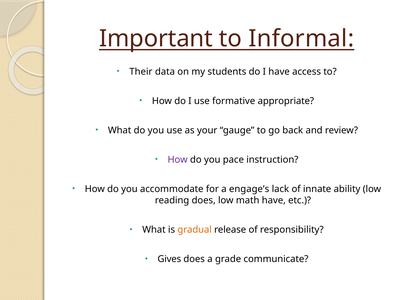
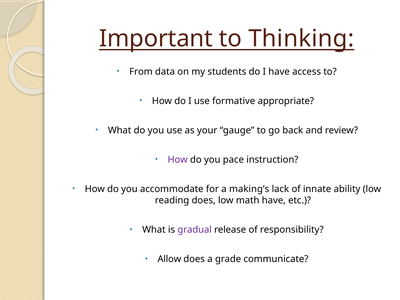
Informal: Informal -> Thinking
Their: Their -> From
engage’s: engage’s -> making’s
gradual colour: orange -> purple
Gives: Gives -> Allow
